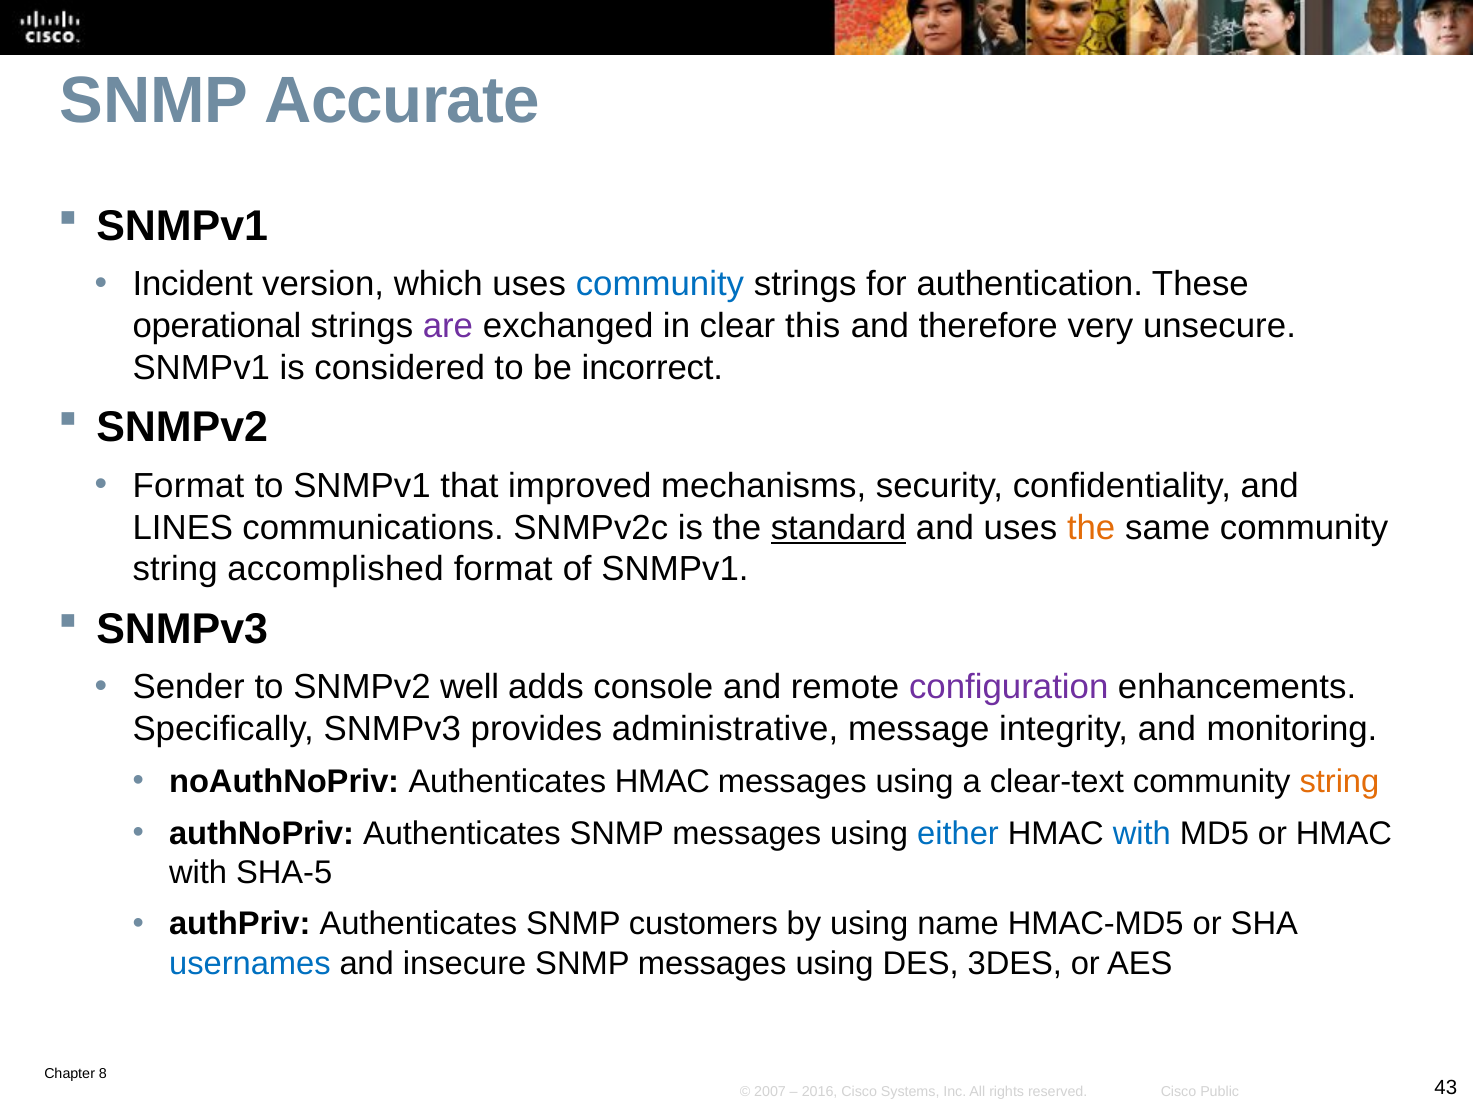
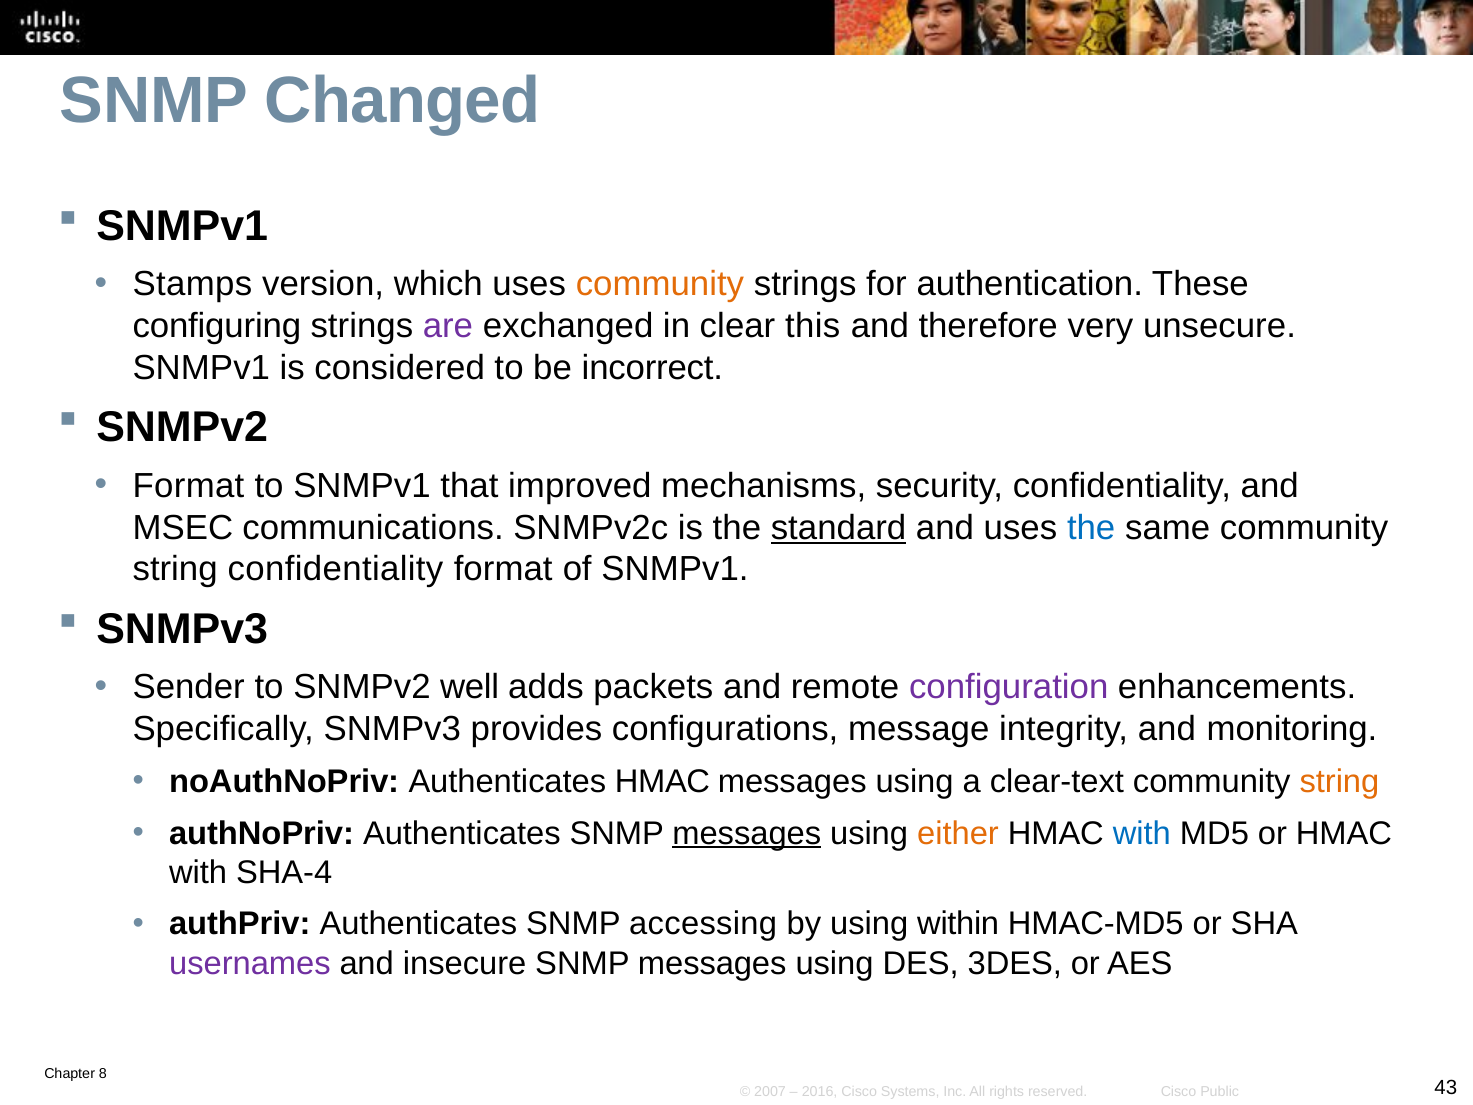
Accurate: Accurate -> Changed
Incident: Incident -> Stamps
community at (660, 284) colour: blue -> orange
operational: operational -> configuring
LINES: LINES -> MSEC
the at (1091, 528) colour: orange -> blue
string accomplished: accomplished -> confidentiality
console: console -> packets
administrative: administrative -> configurations
messages at (747, 833) underline: none -> present
either colour: blue -> orange
SHA-5: SHA-5 -> SHA-4
customers: customers -> accessing
name: name -> within
usernames colour: blue -> purple
